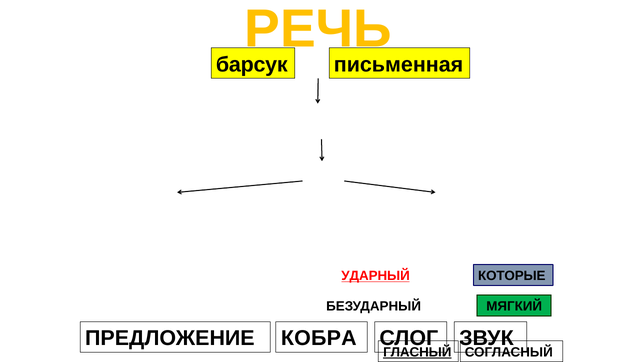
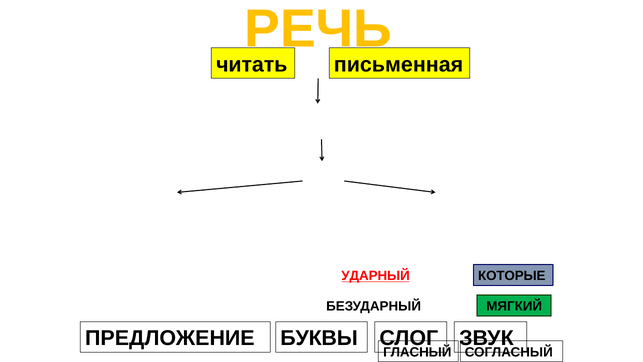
барсук: барсук -> читать
КОБРА: КОБРА -> БУКВЫ
ГЛАСНЫЙ underline: present -> none
